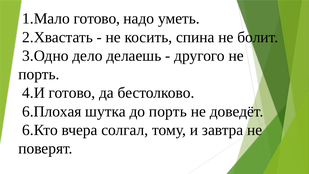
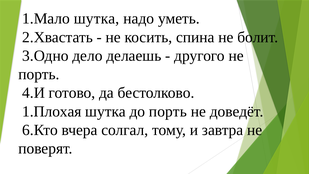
1.Мало готово: готово -> шутка
6.Плохая: 6.Плохая -> 1.Плохая
